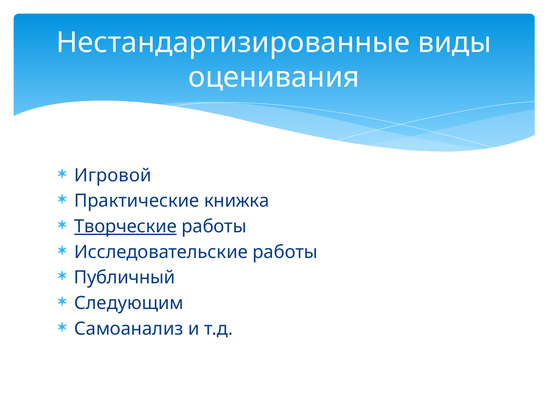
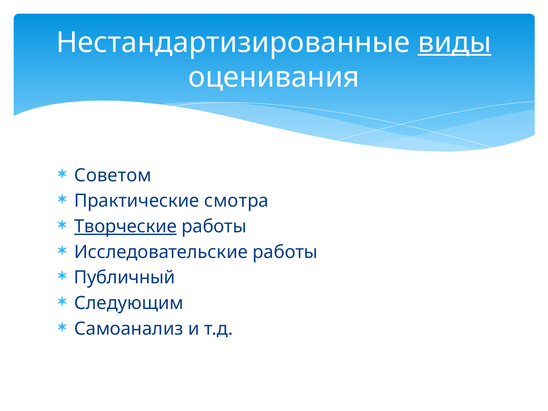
виды underline: none -> present
Игровой: Игровой -> Советом
книжка: книжка -> смотра
